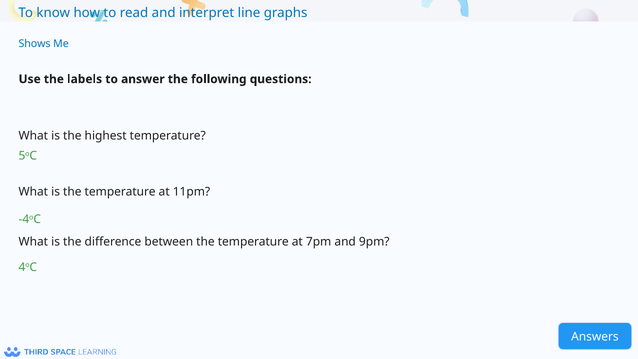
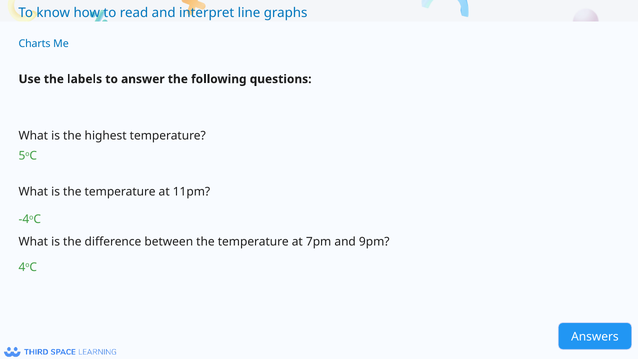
Shows: Shows -> Charts
